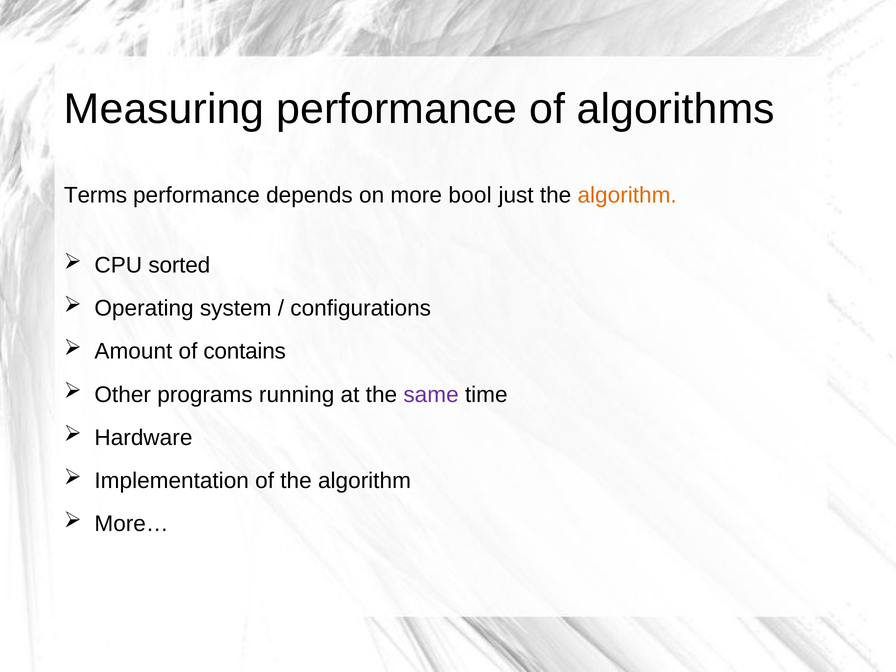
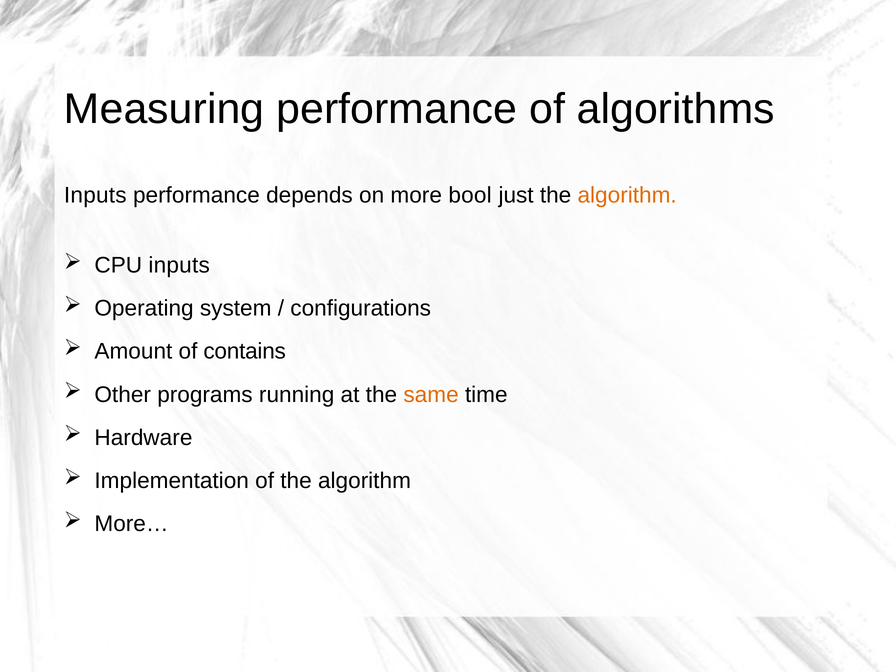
Terms at (96, 195): Terms -> Inputs
CPU sorted: sorted -> inputs
same colour: purple -> orange
